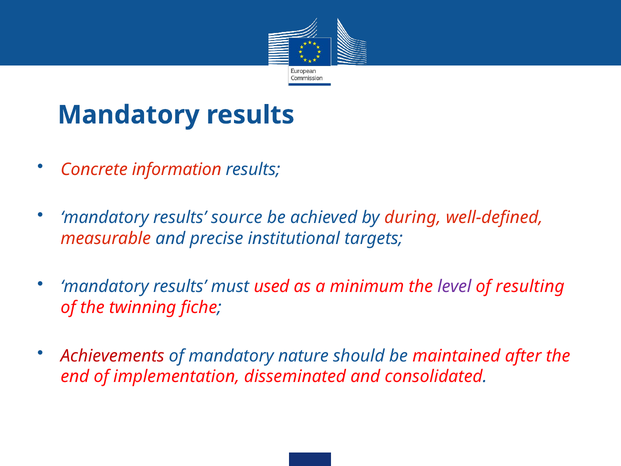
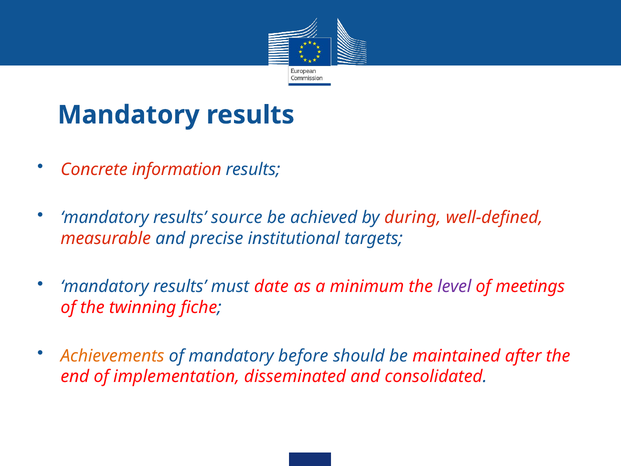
used: used -> date
resulting: resulting -> meetings
Achievements colour: red -> orange
nature: nature -> before
